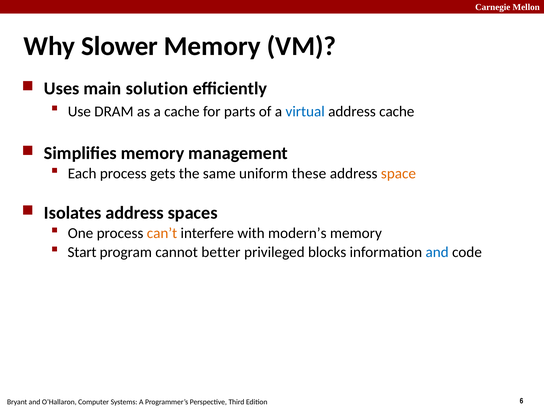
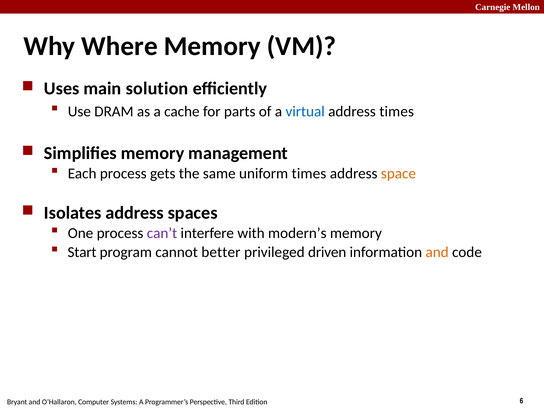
Slower: Slower -> Where
address cache: cache -> times
uniform these: these -> times
can’t colour: orange -> purple
blocks: blocks -> driven
and at (437, 252) colour: blue -> orange
